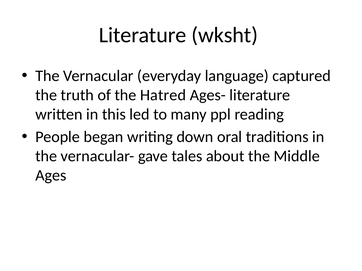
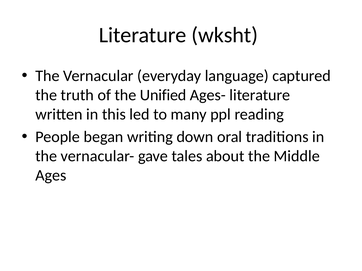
Hatred: Hatred -> Unified
